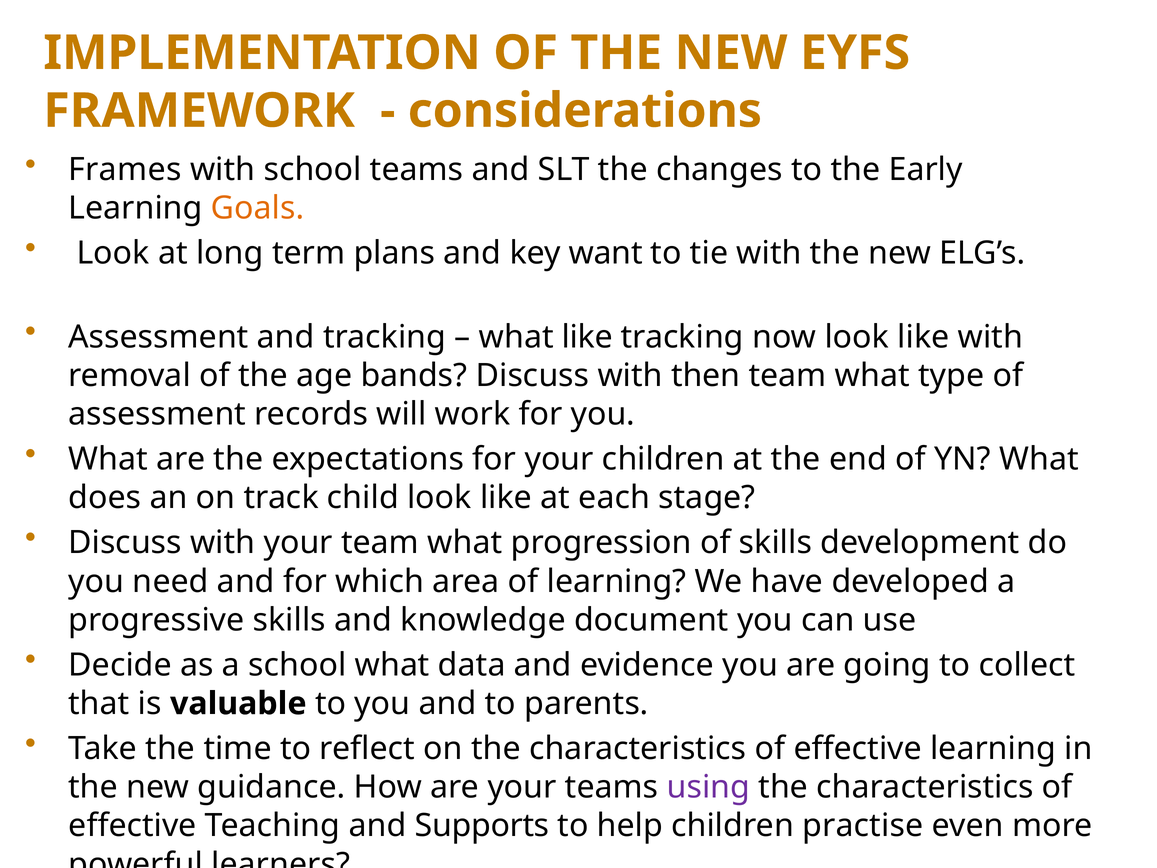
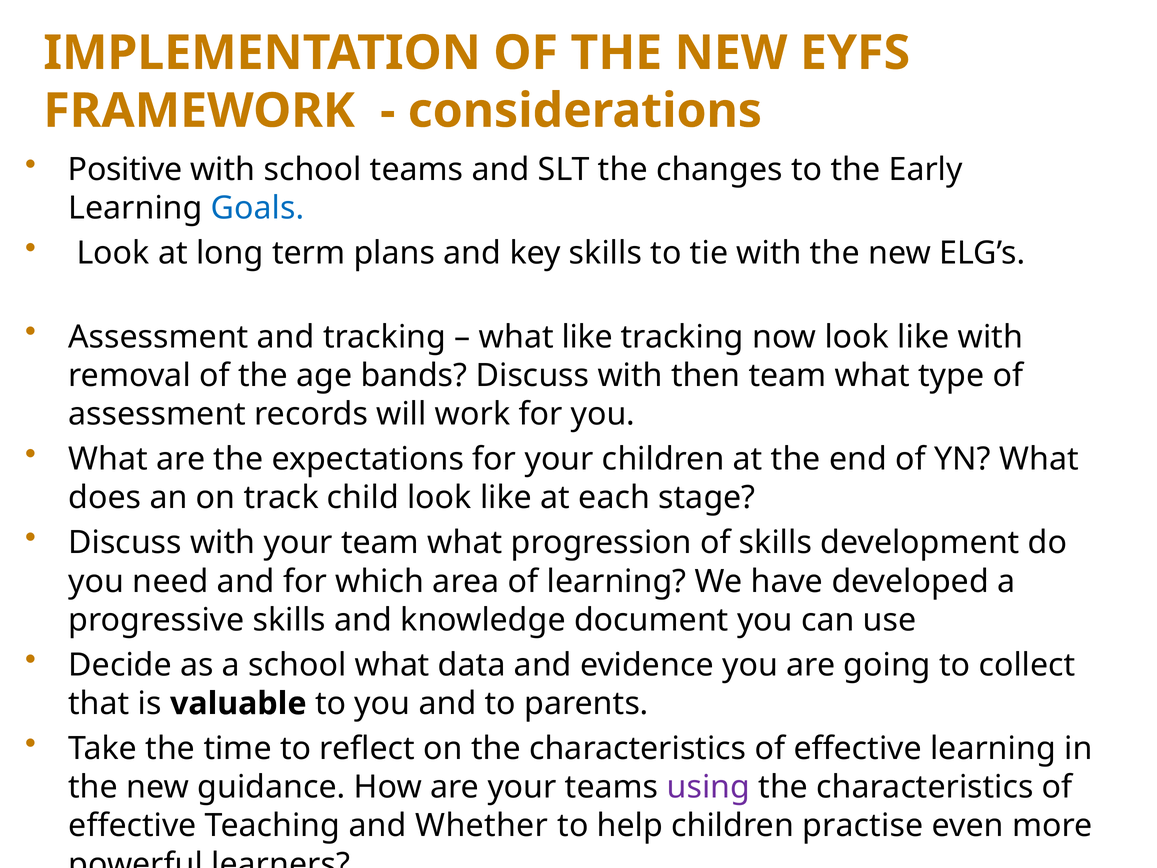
Frames: Frames -> Positive
Goals colour: orange -> blue
key want: want -> skills
Supports: Supports -> Whether
